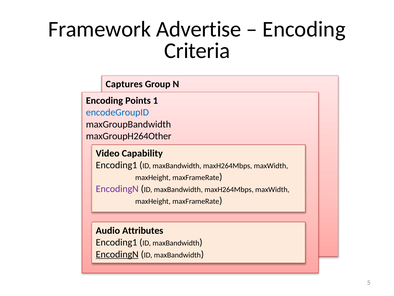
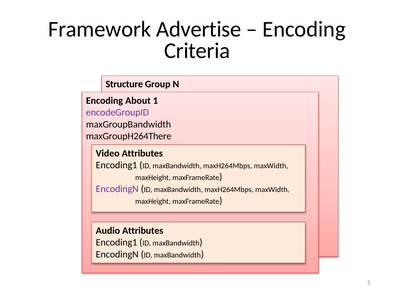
Captures: Captures -> Structure
Points: Points -> About
encodeGroupID colour: blue -> purple
maxGroupH264Other: maxGroupH264Other -> maxGroupH264There
Video Capability: Capability -> Attributes
EncodingN at (117, 254) underline: present -> none
